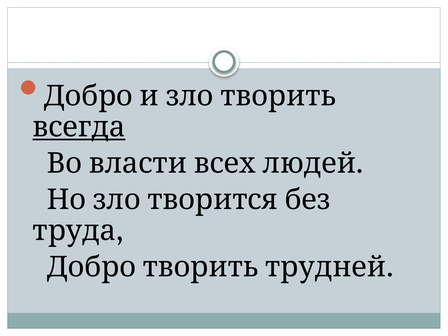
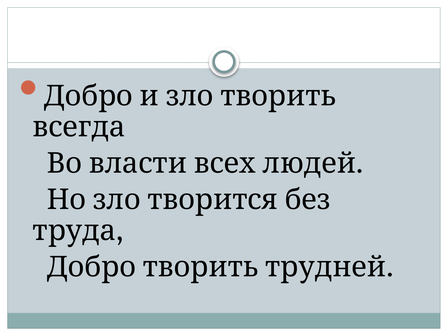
всегда underline: present -> none
